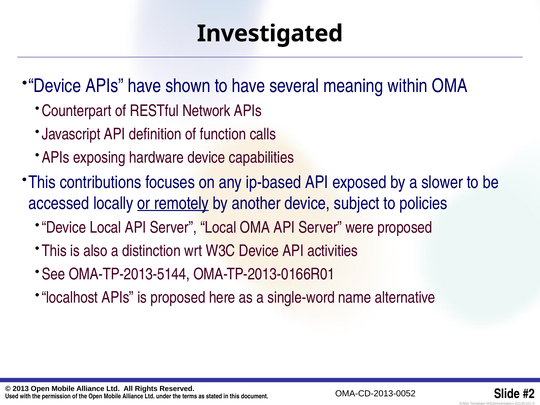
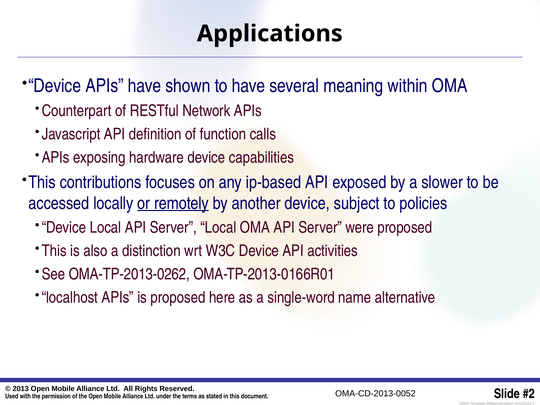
Investigated: Investigated -> Applications
OMA-TP-2013-5144: OMA-TP-2013-5144 -> OMA-TP-2013-0262
